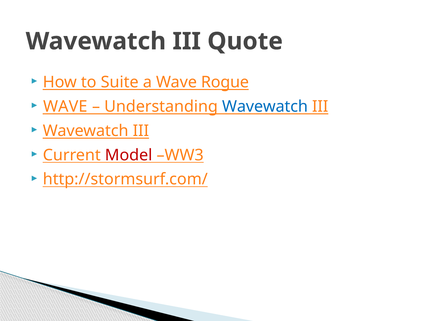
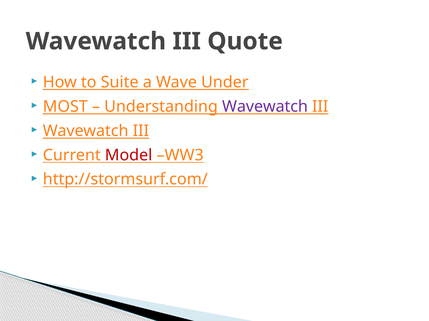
Rogue: Rogue -> Under
WAVE at (65, 107): WAVE -> MOST
Wavewatch at (265, 107) colour: blue -> purple
